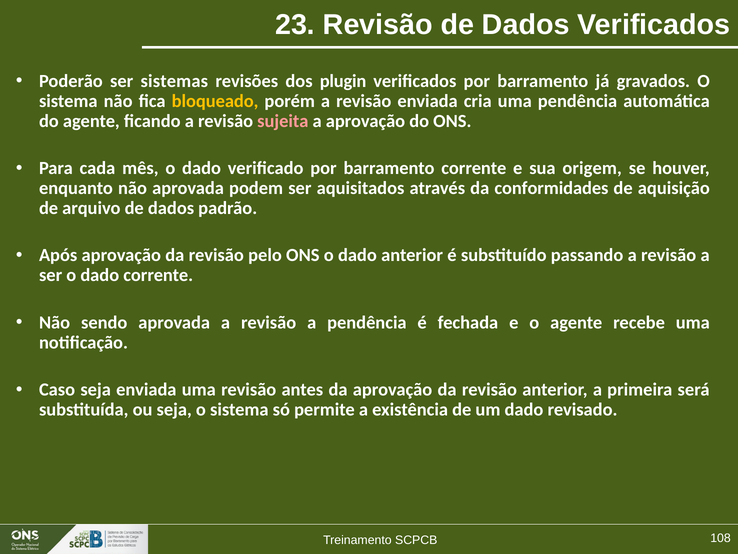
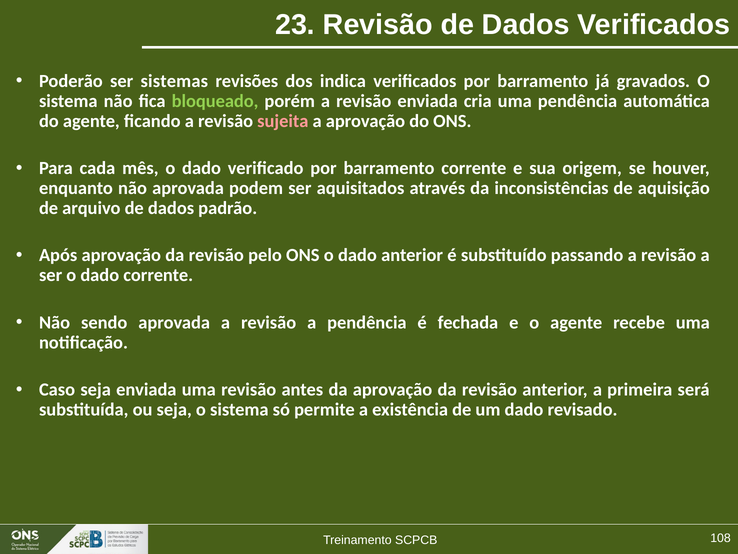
plugin: plugin -> indica
bloqueado colour: yellow -> light green
conformidades: conformidades -> inconsistências
